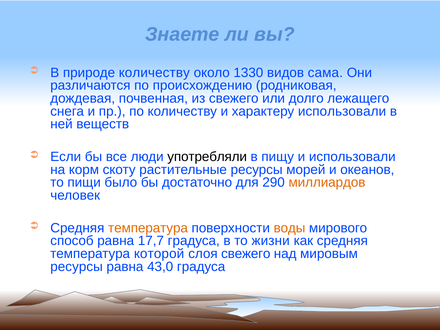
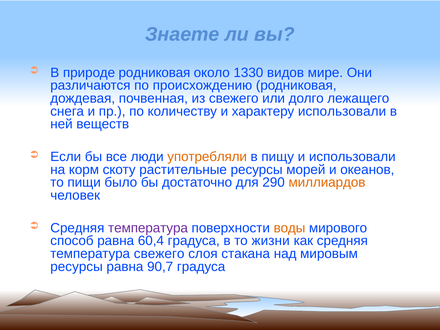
природе количеству: количеству -> родниковая
сама: сама -> мире
употребляли colour: black -> orange
температура at (148, 228) colour: orange -> purple
17,7: 17,7 -> 60,4
температура которой: которой -> свежего
слоя свежего: свежего -> стакана
43,0: 43,0 -> 90,7
